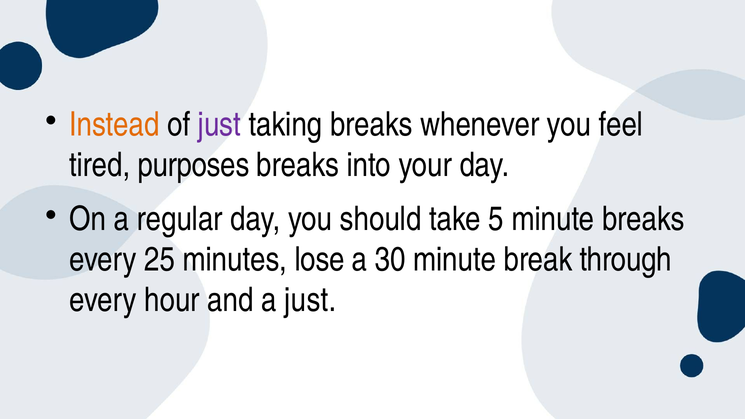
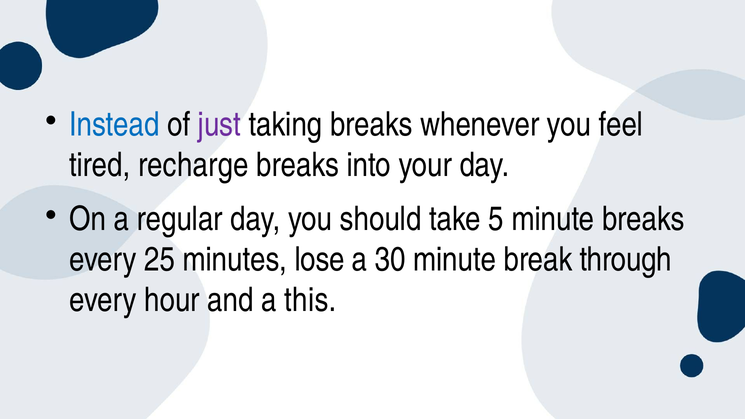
Instead colour: orange -> blue
purposes: purposes -> recharge
a just: just -> this
